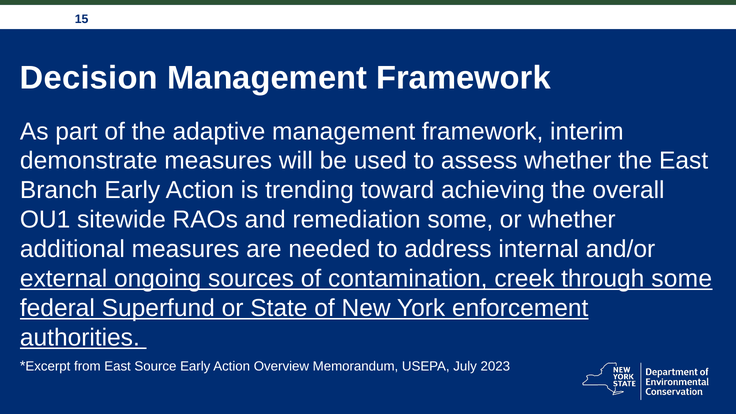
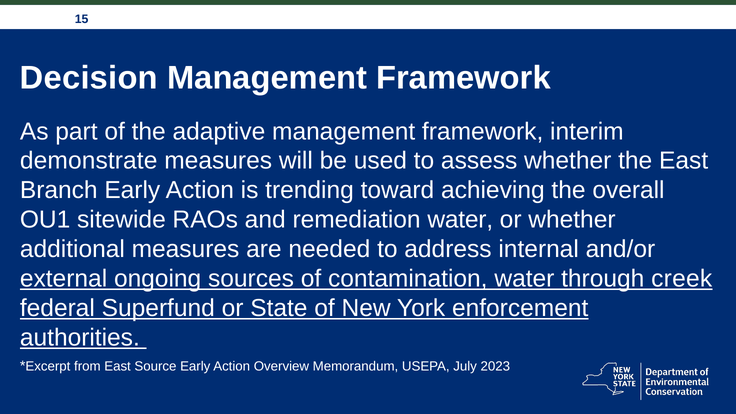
remediation some: some -> water
contamination creek: creek -> water
through some: some -> creek
